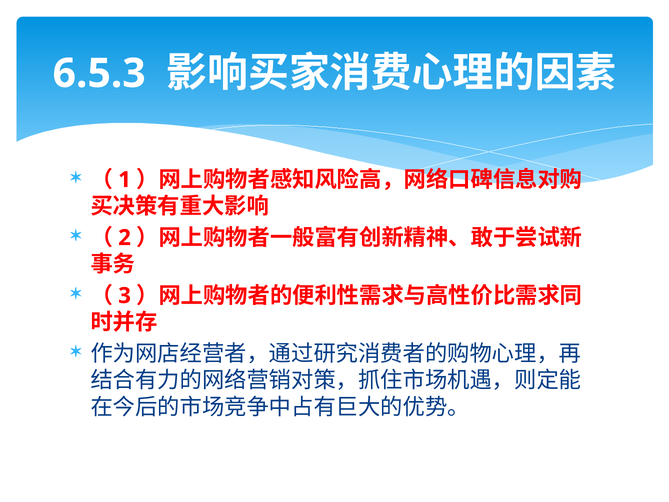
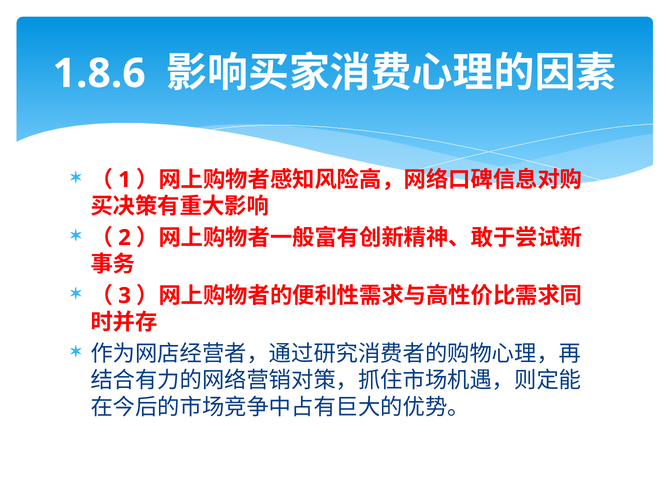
6.5.3: 6.5.3 -> 1.8.6
